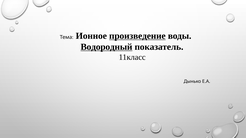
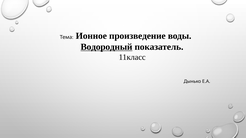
произведение underline: present -> none
